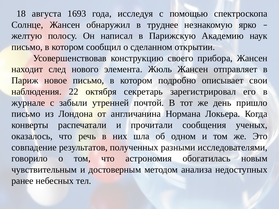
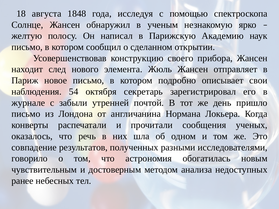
1693: 1693 -> 1848
труднее: труднее -> ученым
22: 22 -> 54
